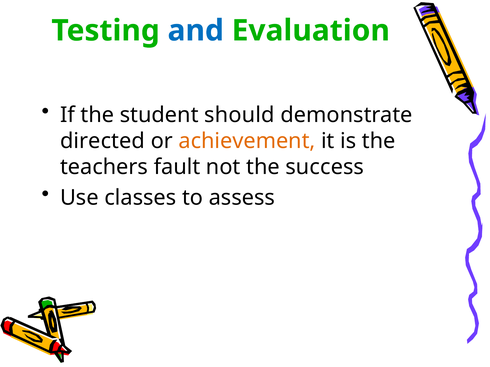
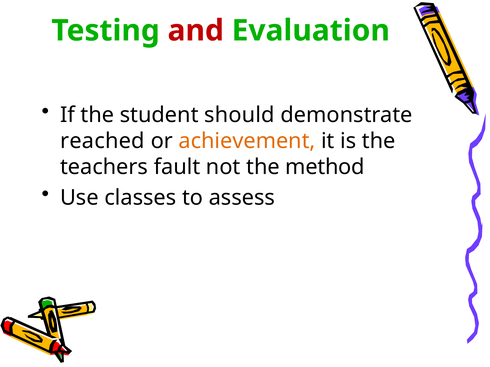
and colour: blue -> red
directed: directed -> reached
success: success -> method
